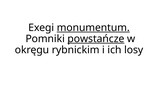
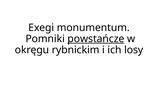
monumentum underline: present -> none
